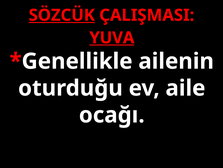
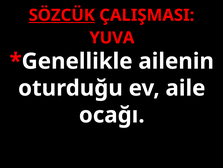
YUVA underline: present -> none
